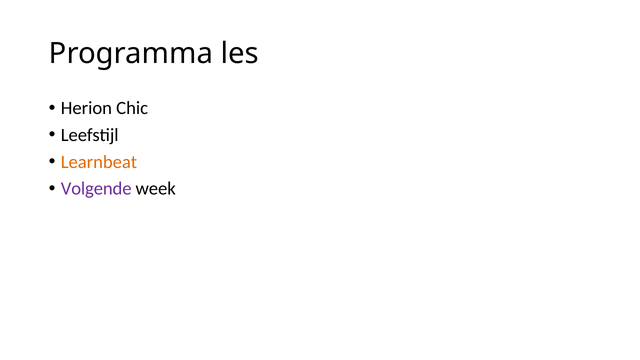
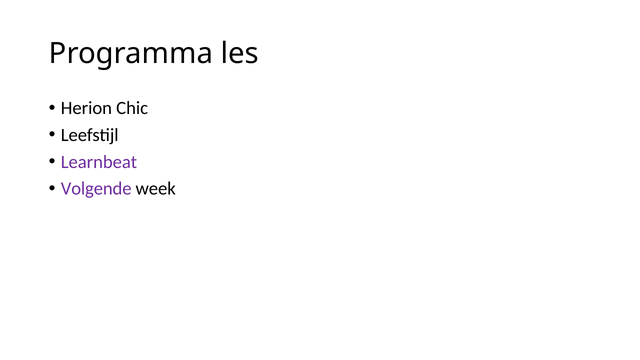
Learnbeat colour: orange -> purple
